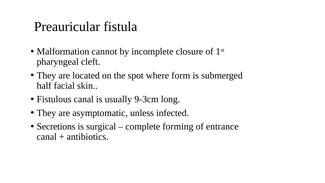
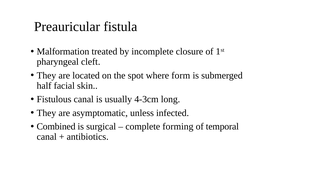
cannot: cannot -> treated
9-3cm: 9-3cm -> 4-3cm
Secretions: Secretions -> Combined
entrance: entrance -> temporal
